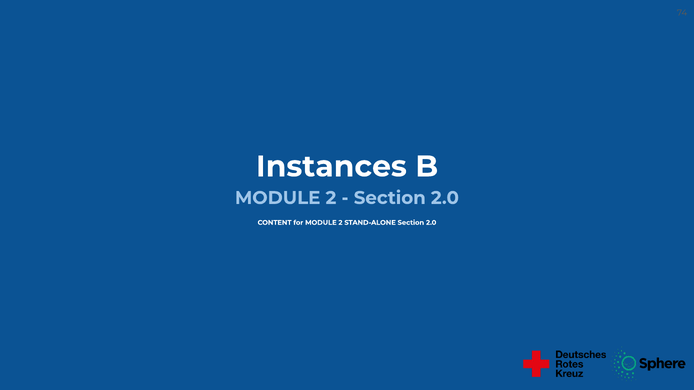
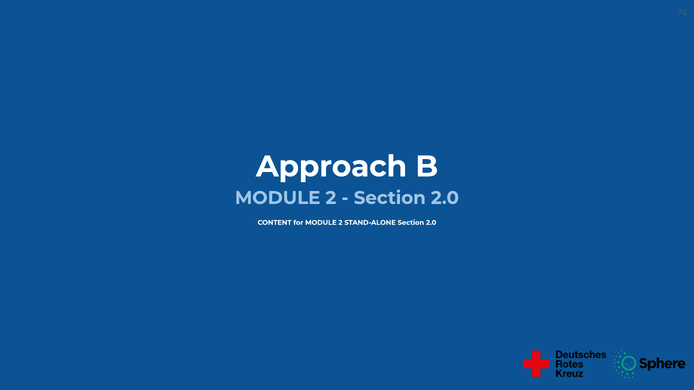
Instances: Instances -> Approach
